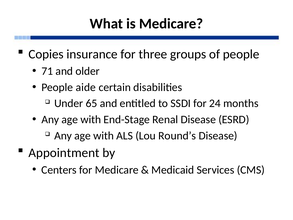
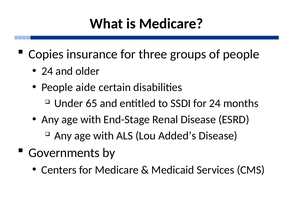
71 at (47, 71): 71 -> 24
Round’s: Round’s -> Added’s
Appointment: Appointment -> Governments
